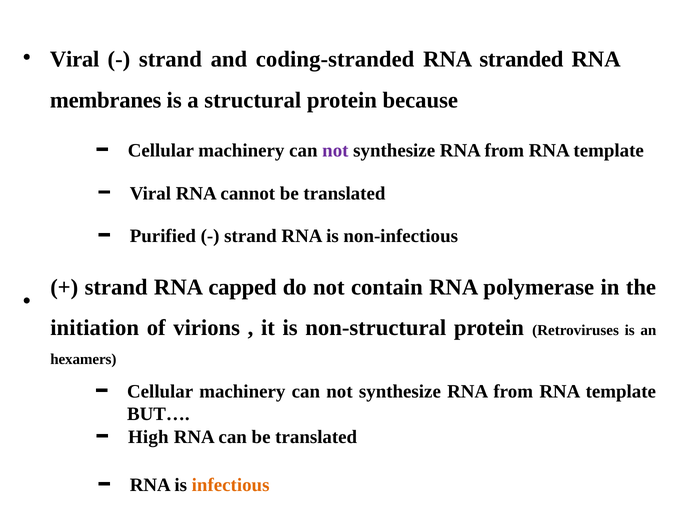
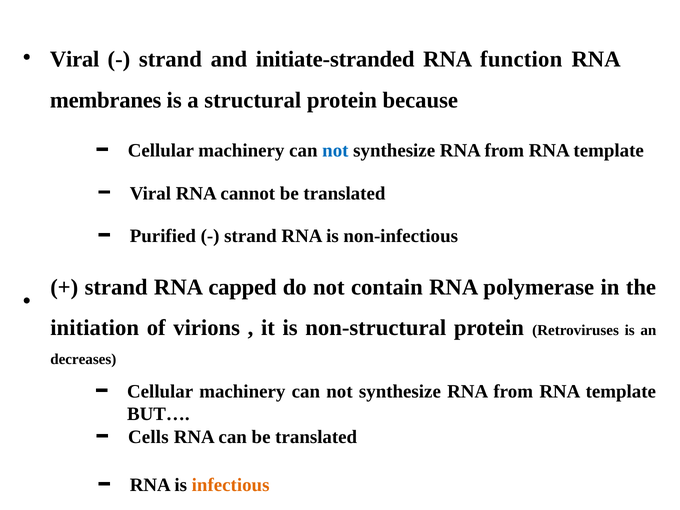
coding-stranded: coding-stranded -> initiate-stranded
stranded: stranded -> function
not at (335, 150) colour: purple -> blue
hexamers: hexamers -> decreases
High: High -> Cells
